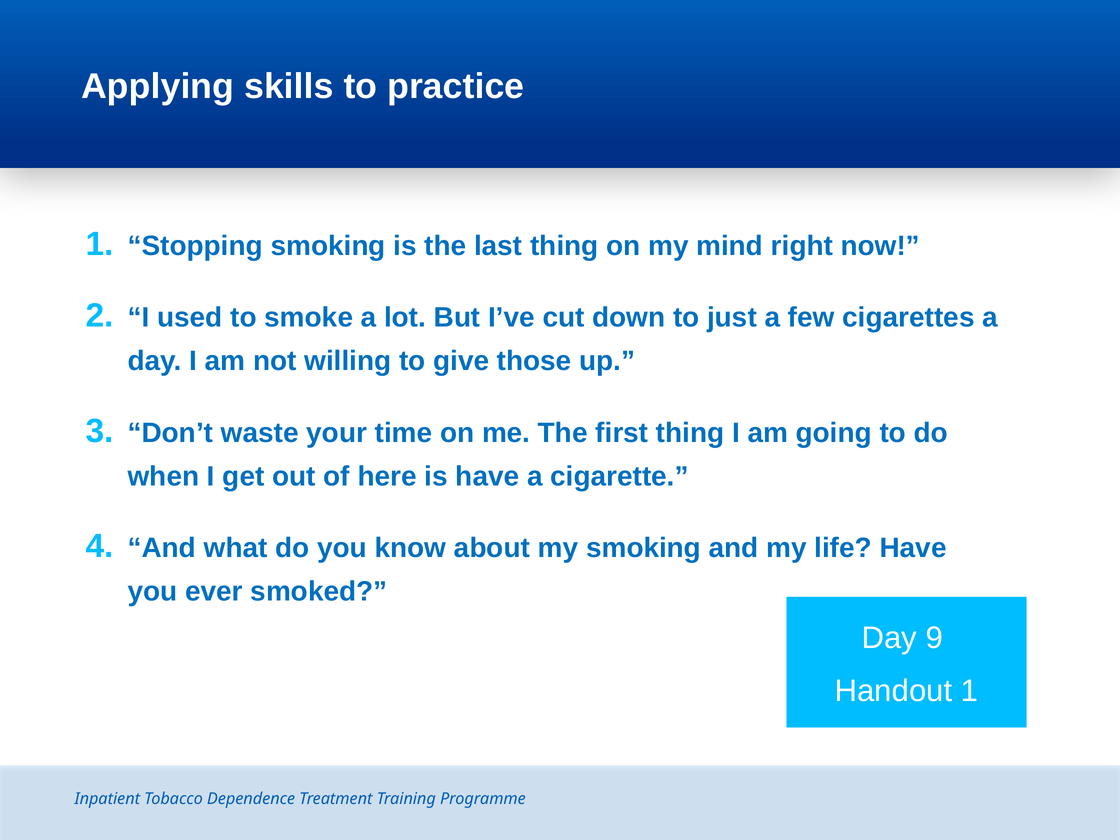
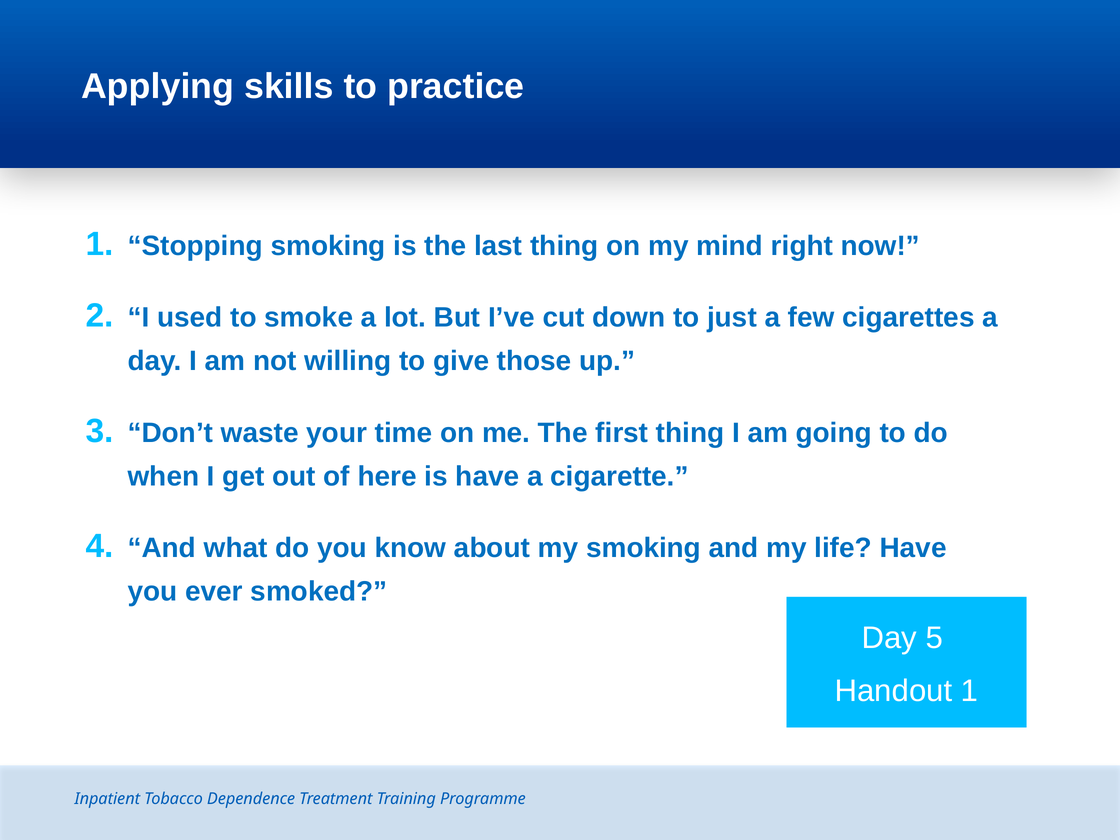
9: 9 -> 5
